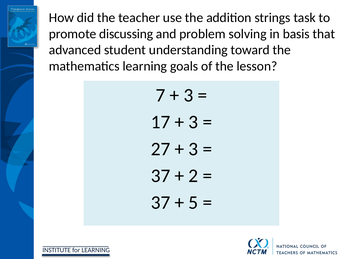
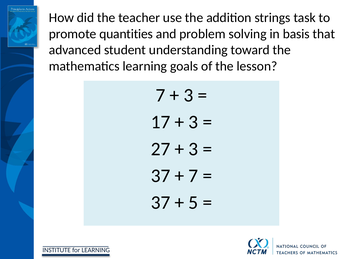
discussing: discussing -> quantities
2 at (193, 176): 2 -> 7
